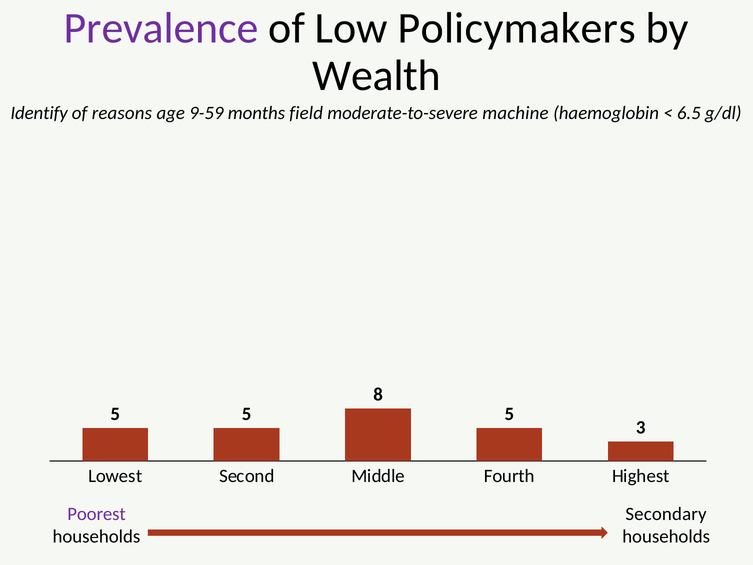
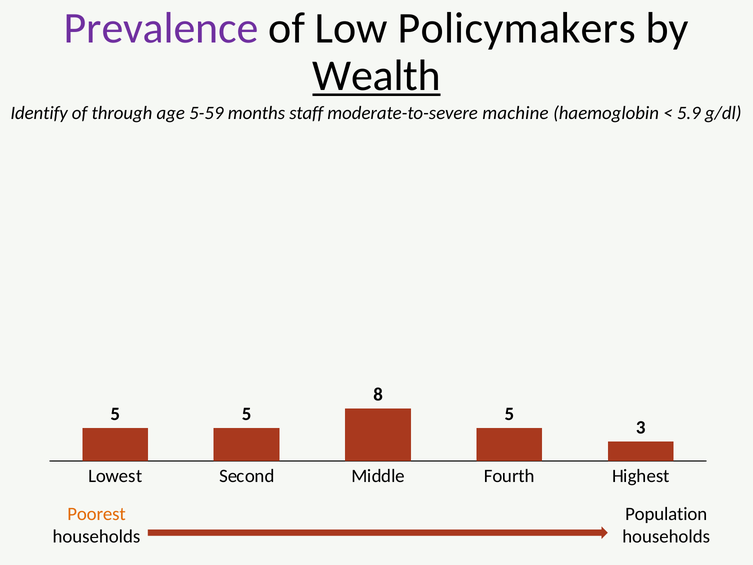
Wealth underline: none -> present
reasons: reasons -> through
9-59: 9-59 -> 5-59
field: field -> staff
6.5: 6.5 -> 5.9
Poorest colour: purple -> orange
Secondary: Secondary -> Population
